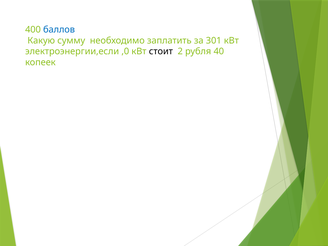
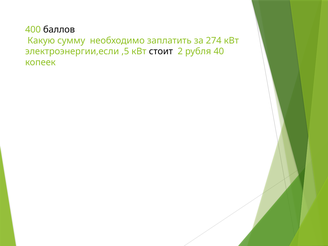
баллов colour: blue -> black
301: 301 -> 274
,0: ,0 -> ,5
